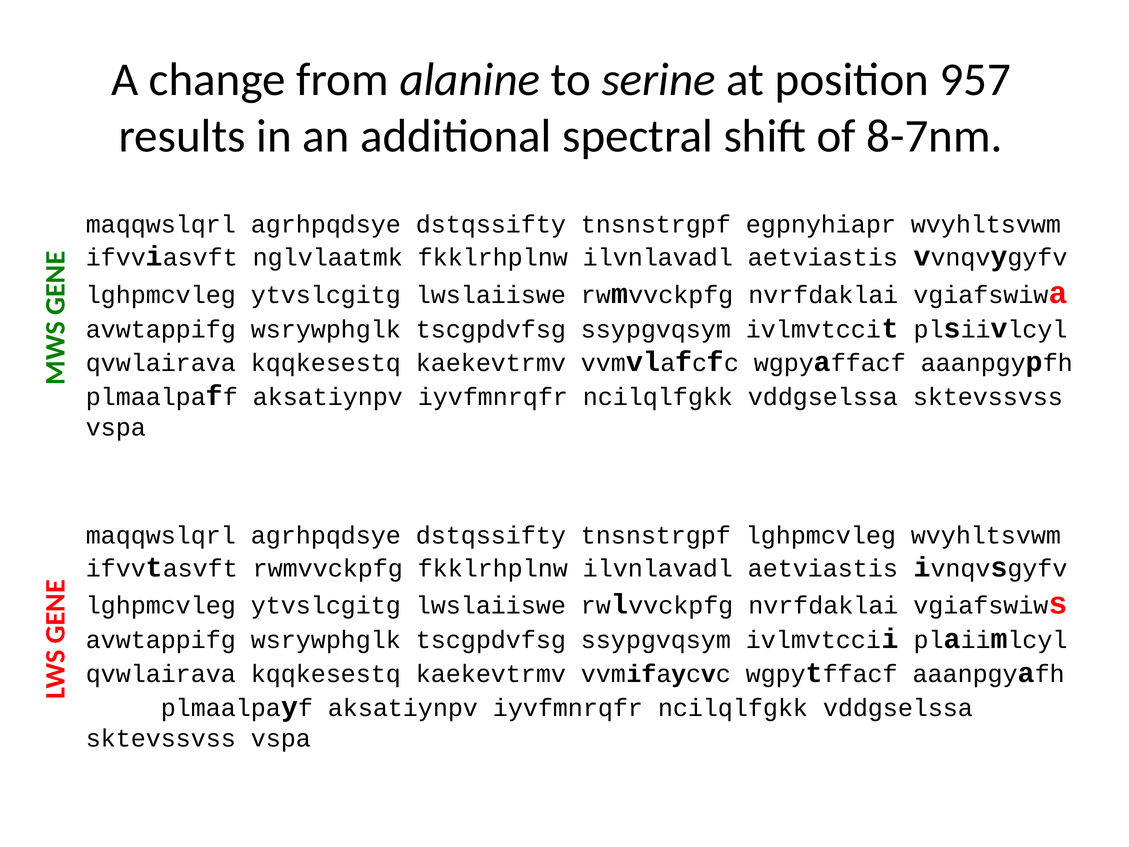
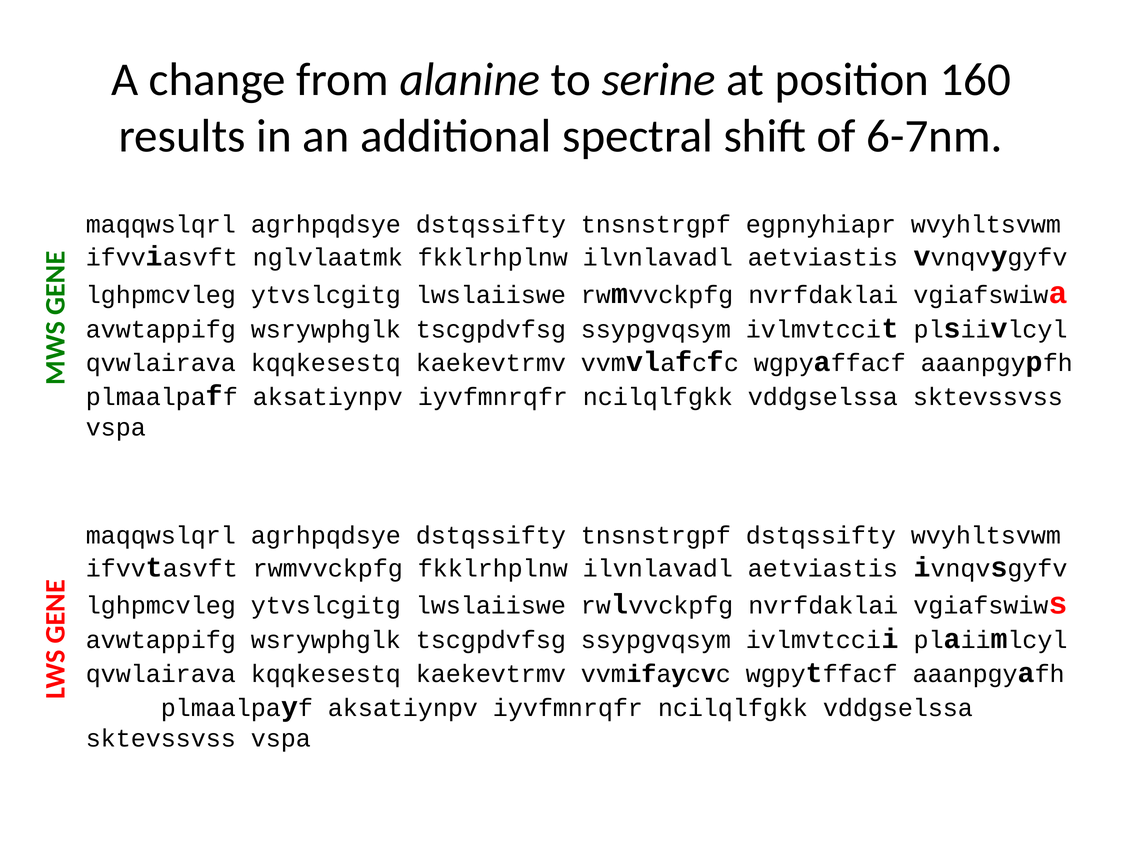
957: 957 -> 160
8-7nm: 8-7nm -> 6-7nm
tnsnstrgpf lghpmcvleg: lghpmcvleg -> dstqssifty
